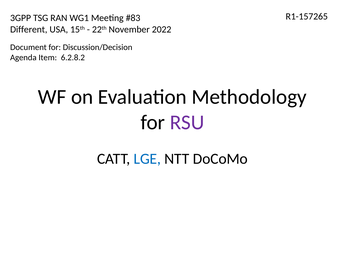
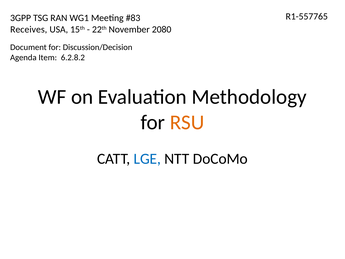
R1-157265: R1-157265 -> R1-557765
Different: Different -> Receives
2022: 2022 -> 2080
RSU colour: purple -> orange
